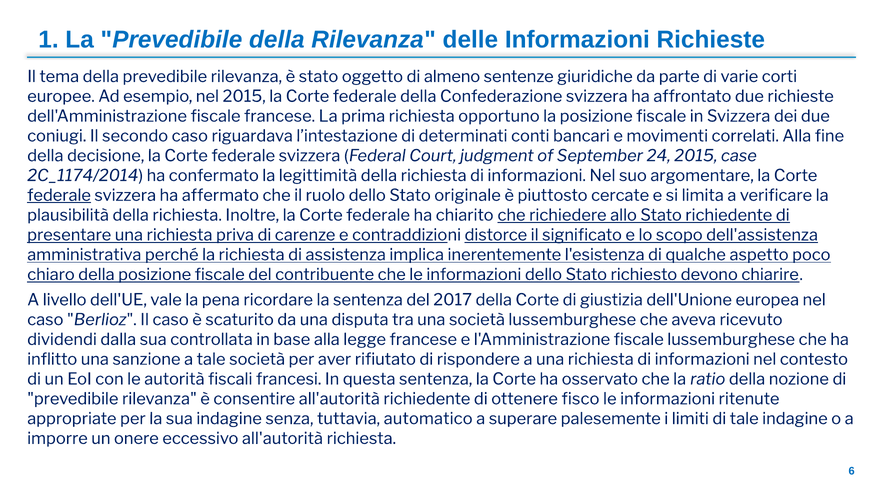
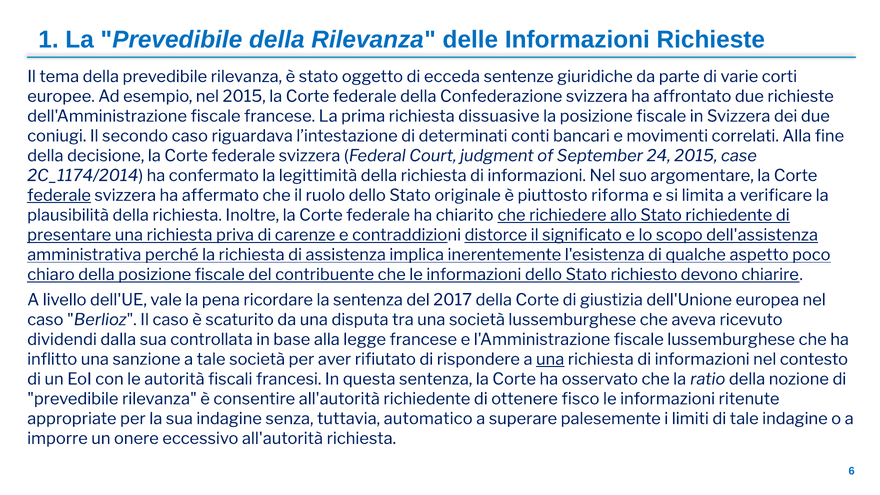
almeno: almeno -> ecceda
opportuno: opportuno -> dissuasive
cercate: cercate -> riforma
una at (550, 359) underline: none -> present
